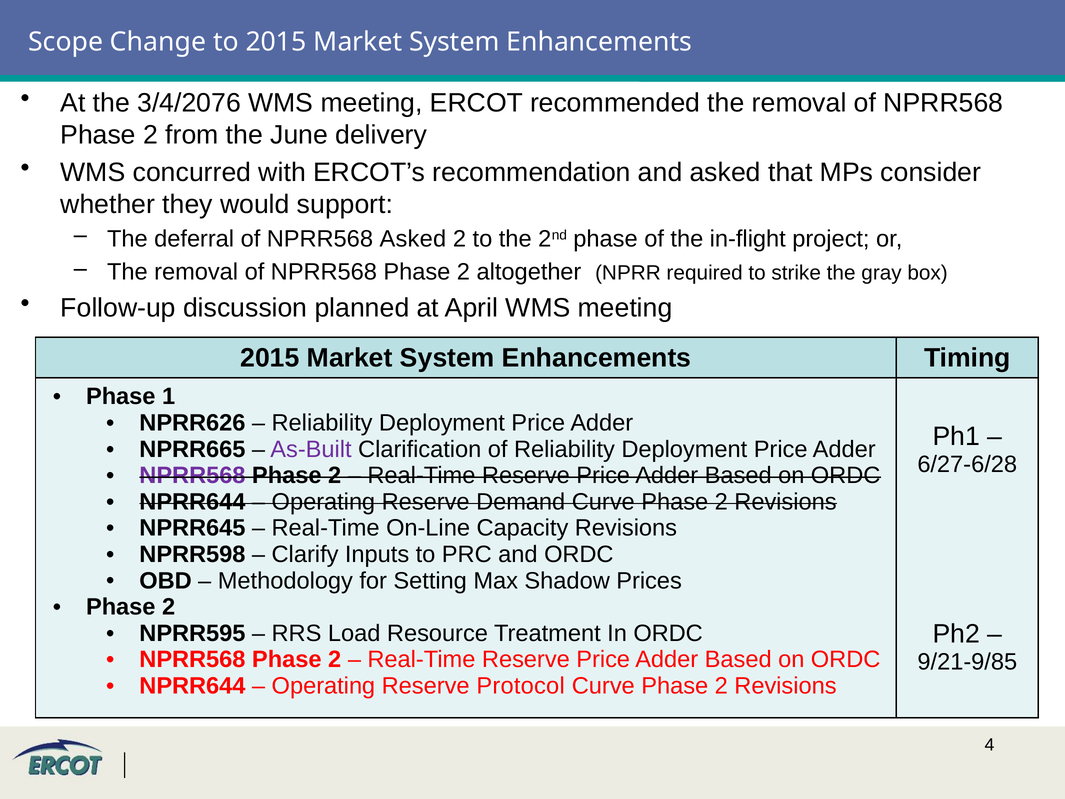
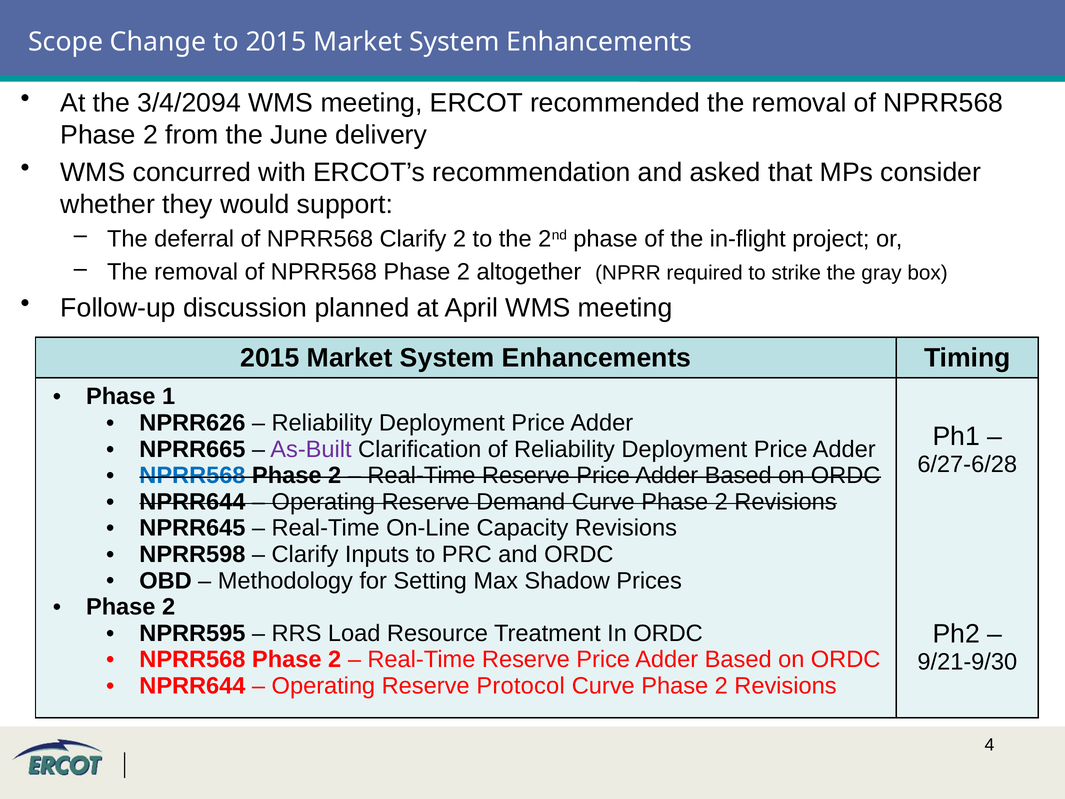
3/4/2076: 3/4/2076 -> 3/4/2094
NPRR568 Asked: Asked -> Clarify
NPRR568 at (192, 475) colour: purple -> blue
9/21-9/85: 9/21-9/85 -> 9/21-9/30
